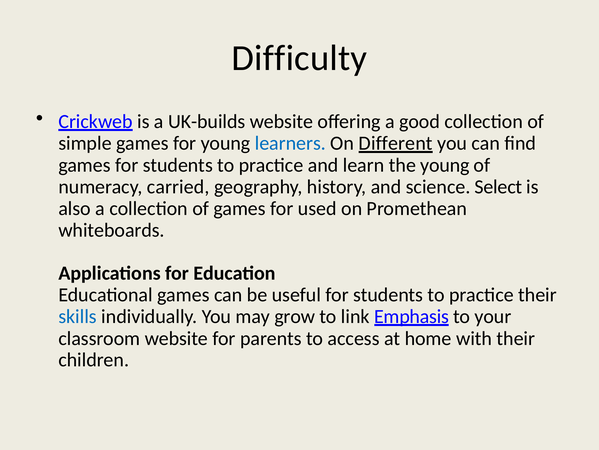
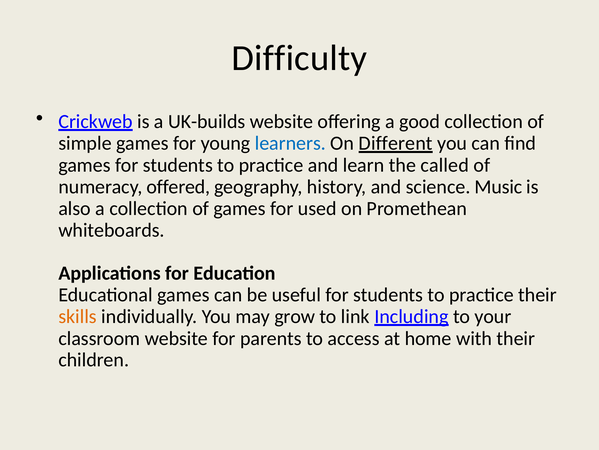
the young: young -> called
carried: carried -> offered
Select: Select -> Music
skills colour: blue -> orange
Emphasis: Emphasis -> Including
